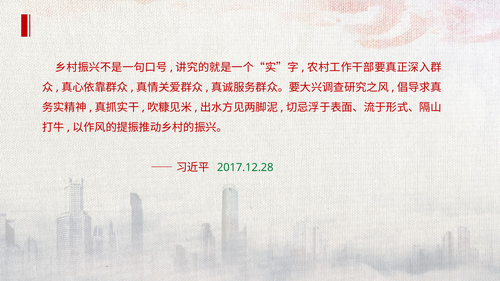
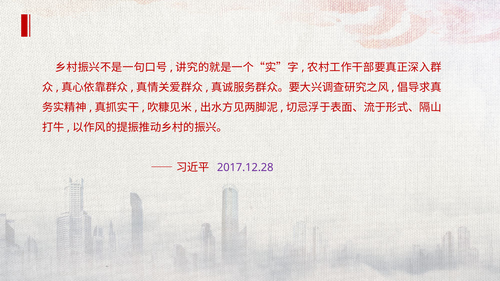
2017.12.28 colour: green -> purple
